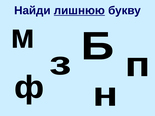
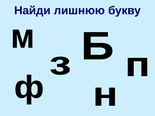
лишнюю underline: present -> none
